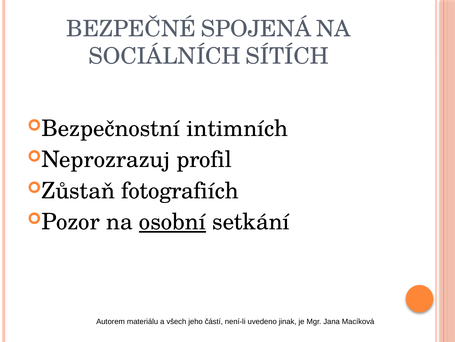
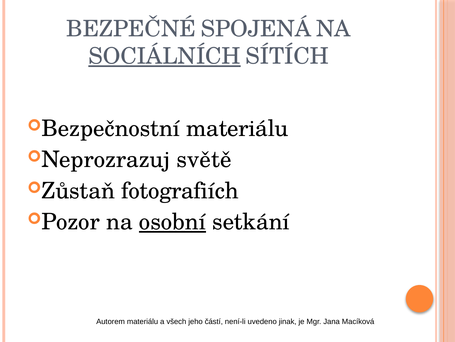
SOCIÁLNÍCH underline: none -> present
intimních at (237, 128): intimních -> materiálu
profil: profil -> světě
